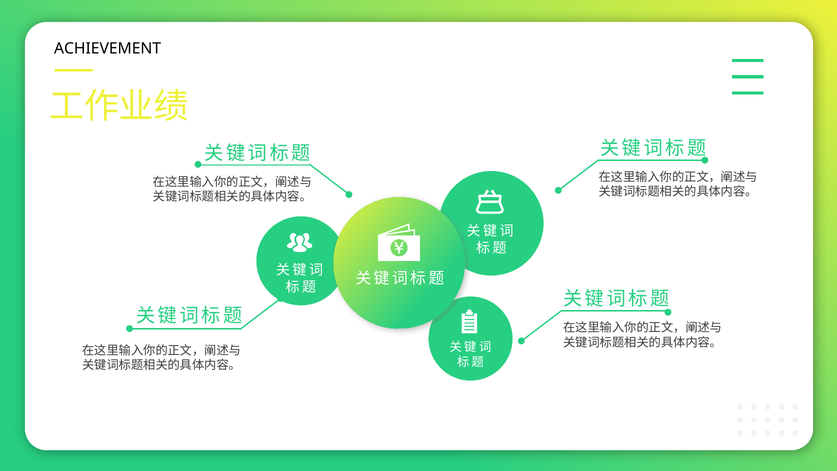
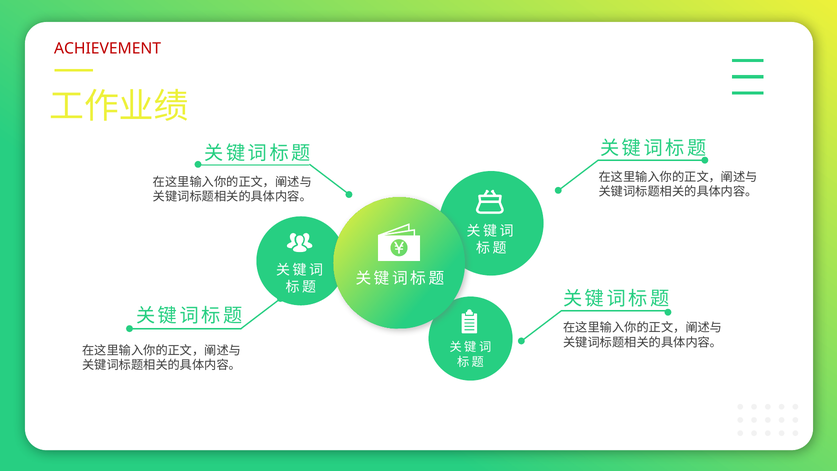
ACHIEVEMENT colour: black -> red
